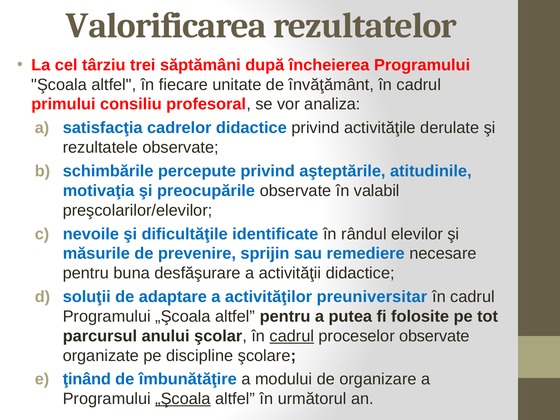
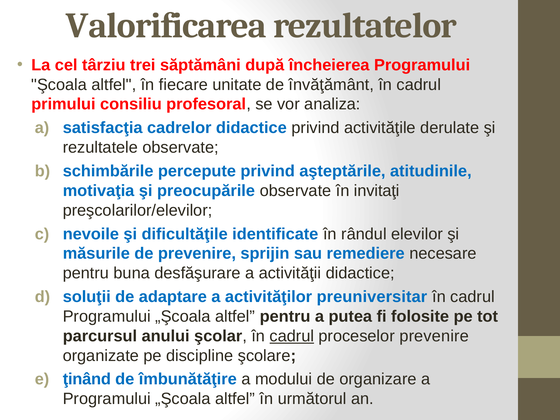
valabil: valabil -> invitaţi
proceselor observate: observate -> prevenire
„Şcoala at (183, 399) underline: present -> none
